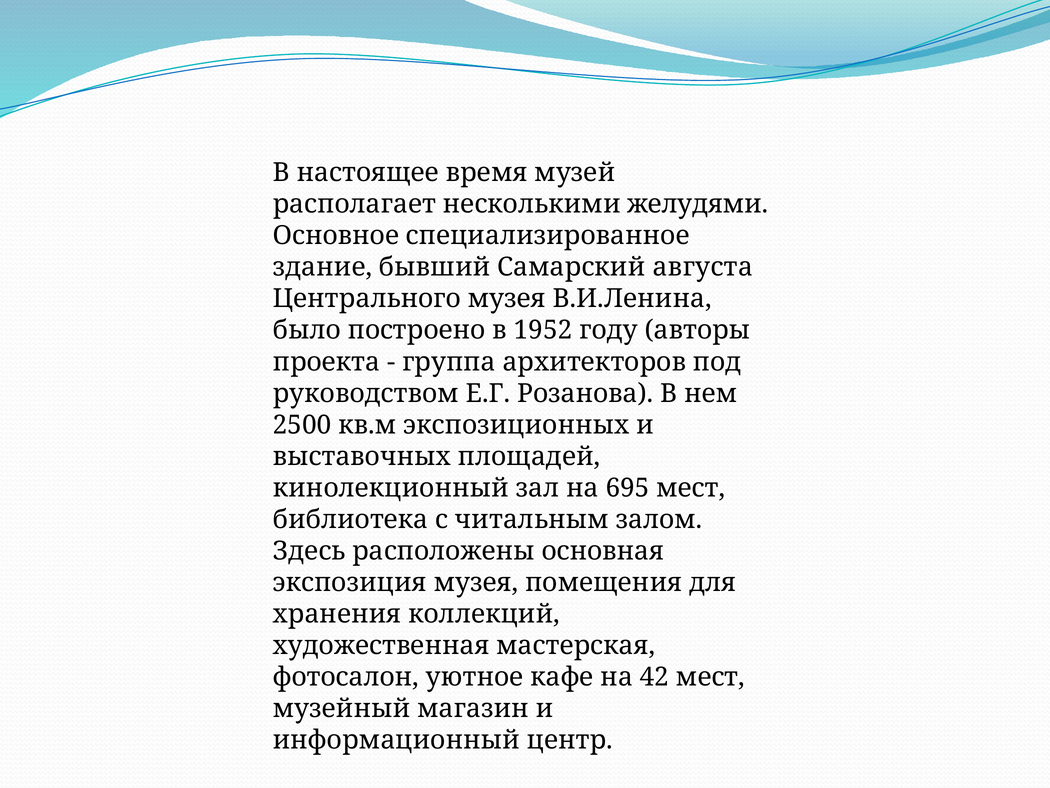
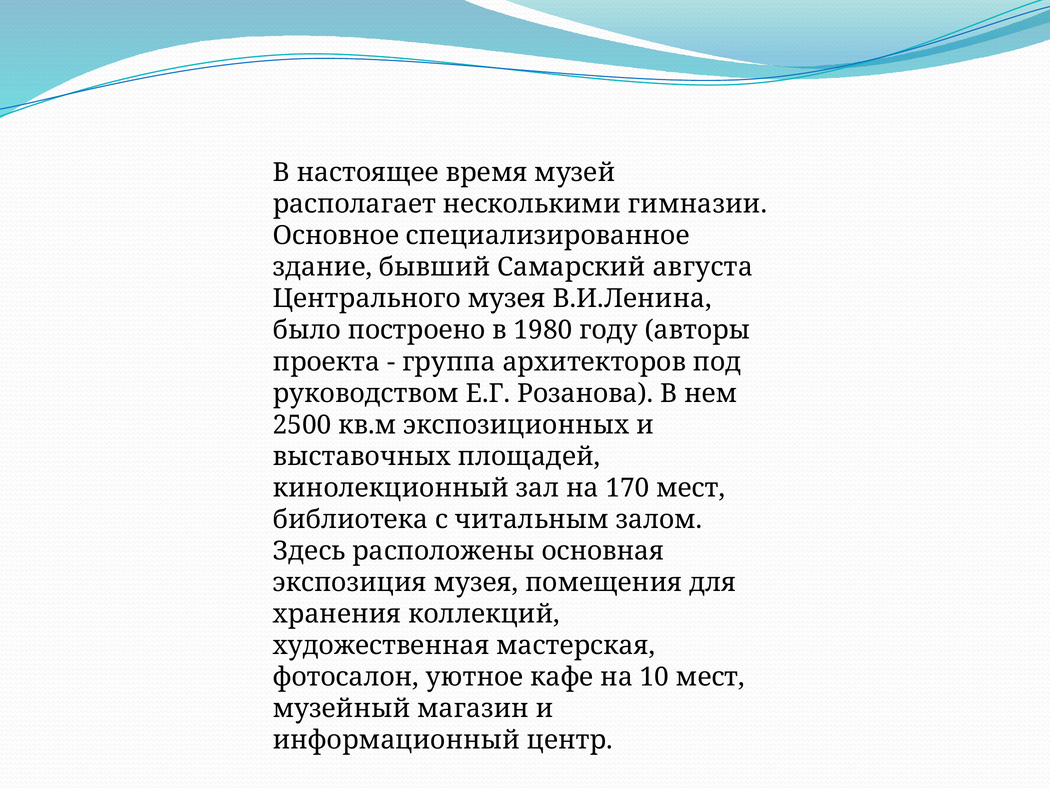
желудями: желудями -> гимназии
1952: 1952 -> 1980
695: 695 -> 170
42: 42 -> 10
